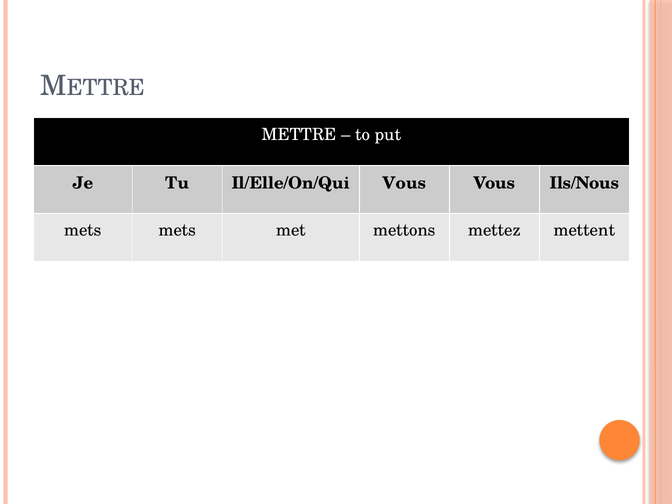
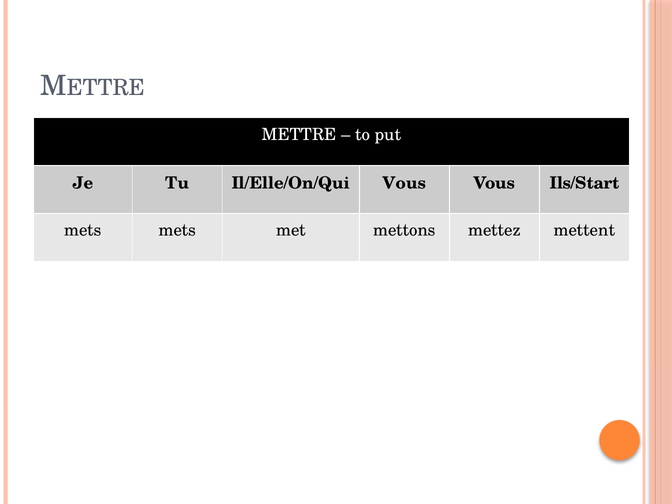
Ils/Nous: Ils/Nous -> Ils/Start
